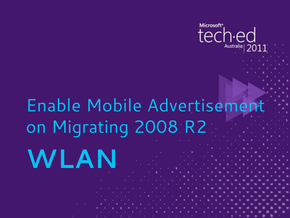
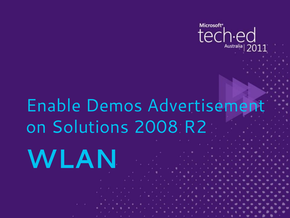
Mobile: Mobile -> Demos
Migrating: Migrating -> Solutions
